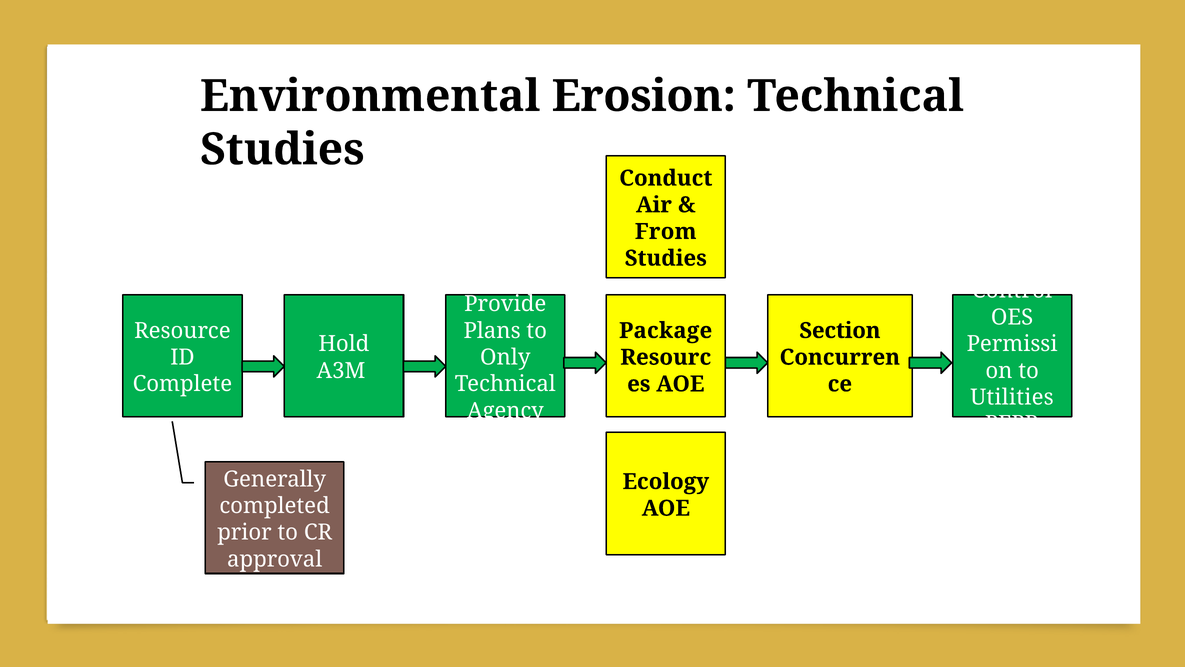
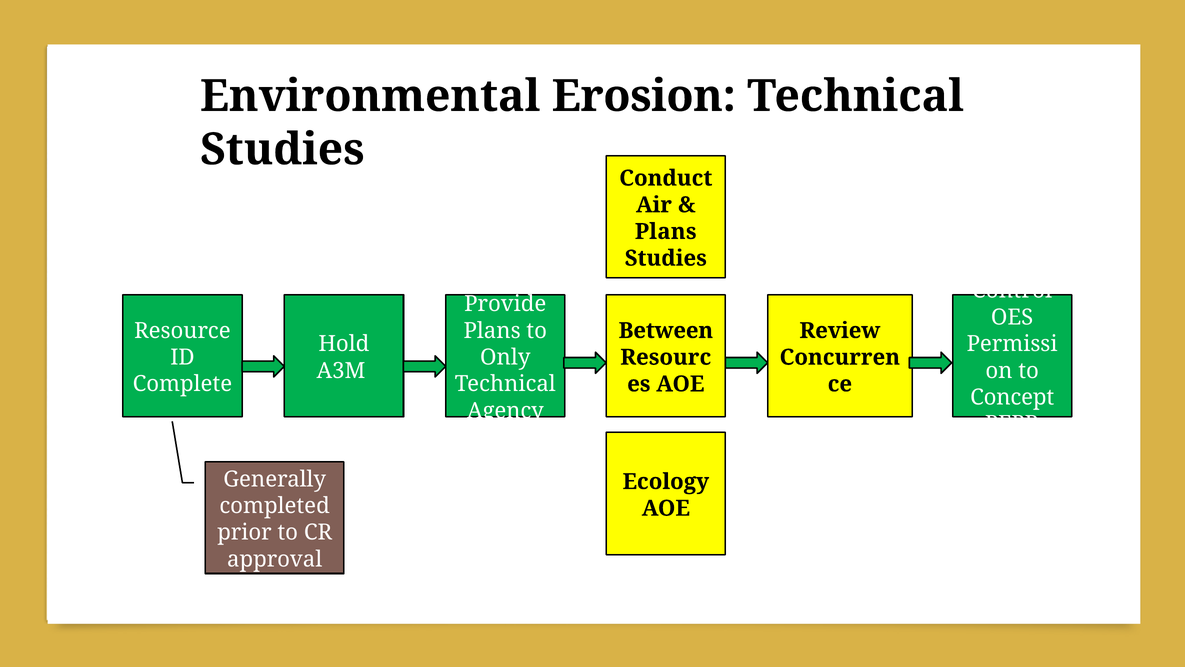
From at (666, 231): From -> Plans
Package: Package -> Between
Section: Section -> Review
Utilities: Utilities -> Concept
